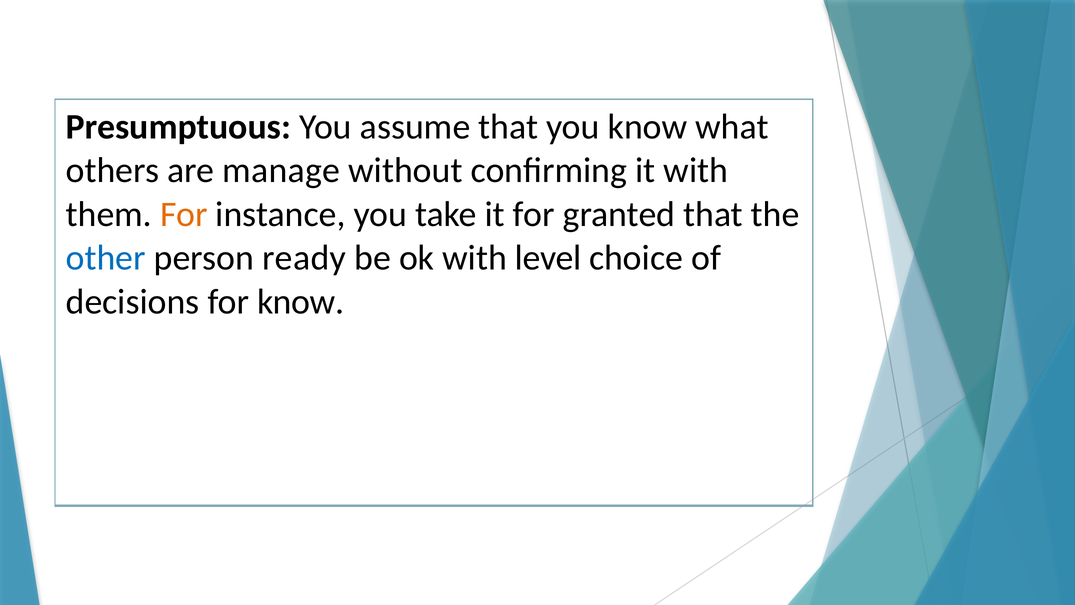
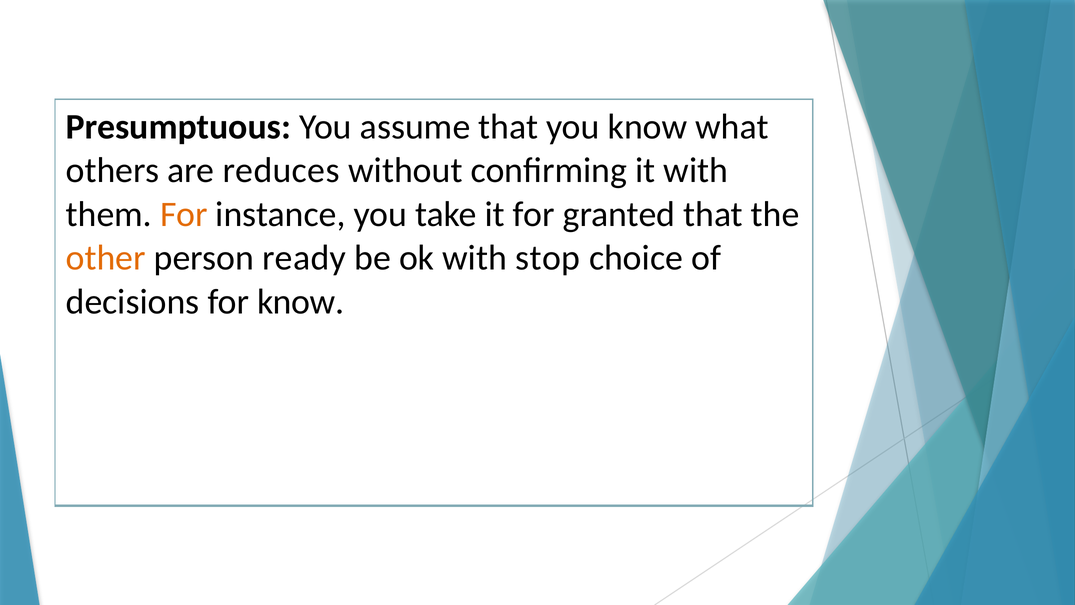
manage: manage -> reduces
other colour: blue -> orange
level: level -> stop
